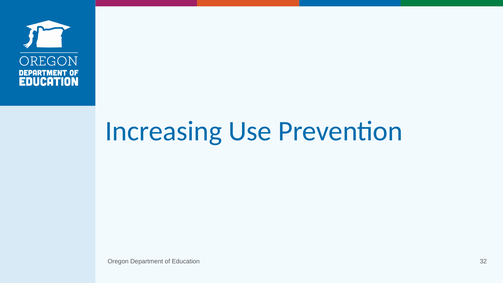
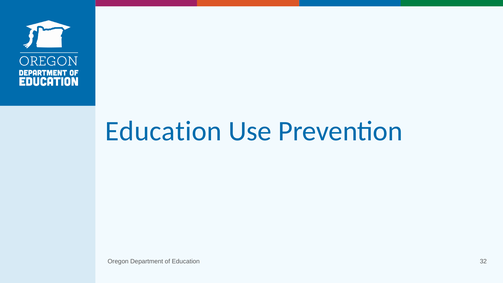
Increasing at (164, 131): Increasing -> Education
